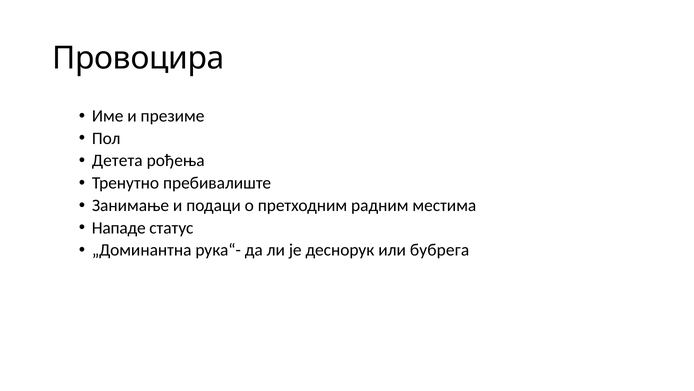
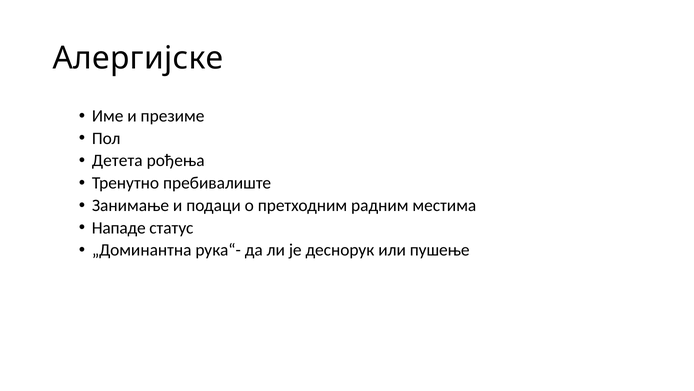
Провоцира: Провоцира -> Алергијске
бубрега: бубрега -> пушење
